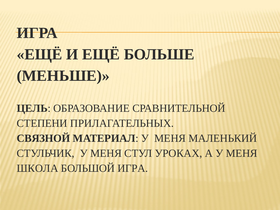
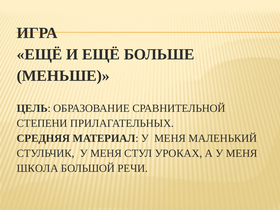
СВЯЗНОЙ: СВЯЗНОЙ -> СРЕДНЯЯ
БОЛЬШОЙ ИГРА: ИГРА -> РЕЧИ
